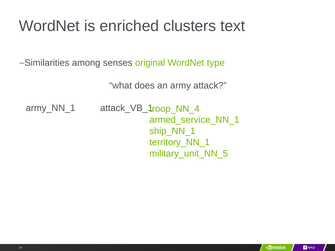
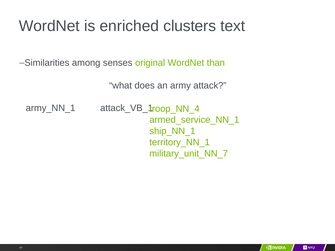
type: type -> than
military_unit_NN_5: military_unit_NN_5 -> military_unit_NN_7
